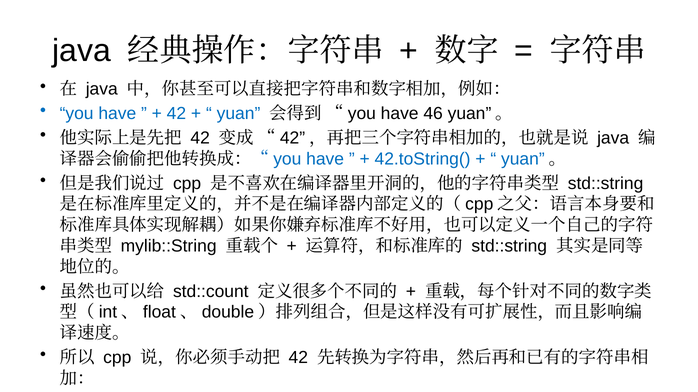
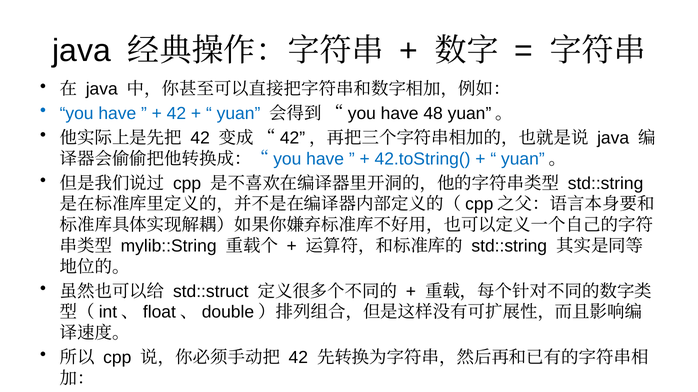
46: 46 -> 48
std::count: std::count -> std::struct
